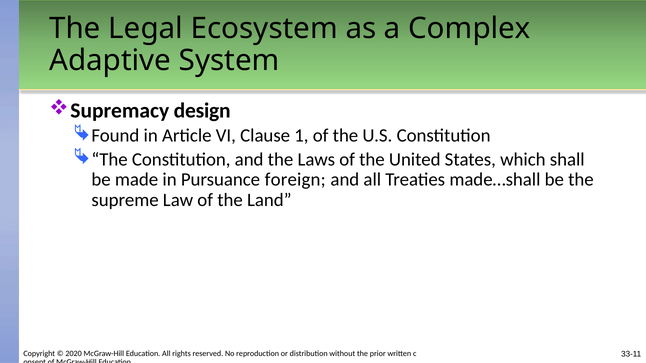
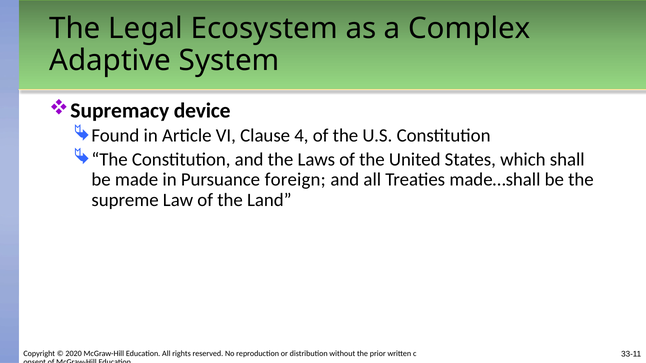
design: design -> device
1: 1 -> 4
